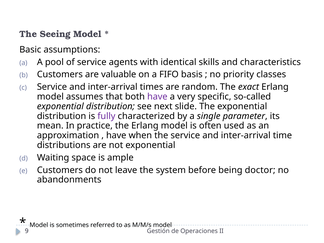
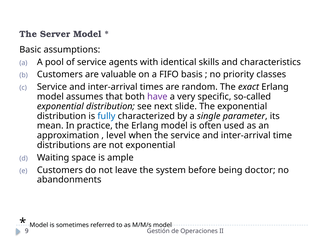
Seeing: Seeing -> Server
fully colour: purple -> blue
have at (116, 135): have -> level
